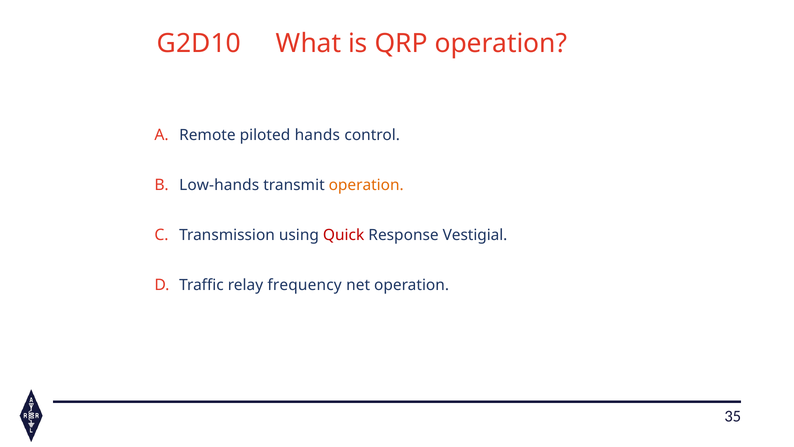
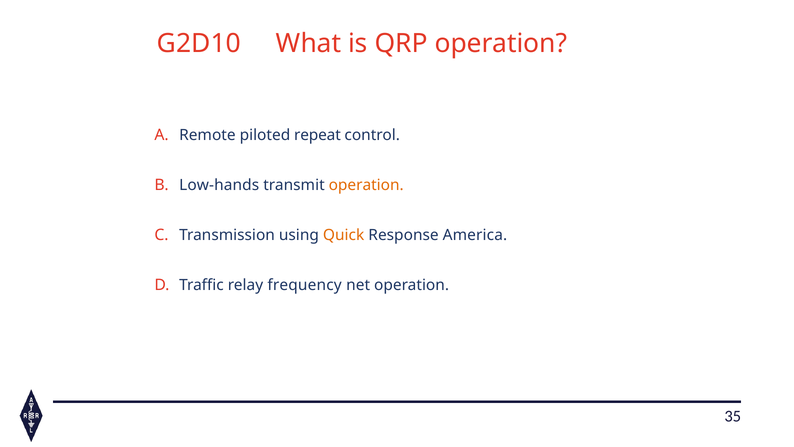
hands: hands -> repeat
Quick colour: red -> orange
Vestigial: Vestigial -> America
